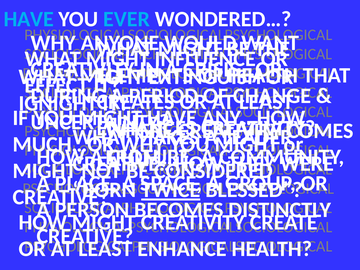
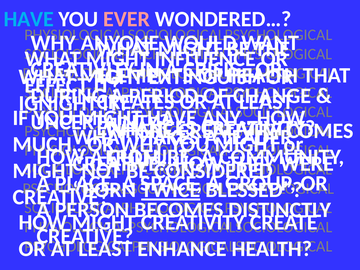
EVER colour: light blue -> pink
